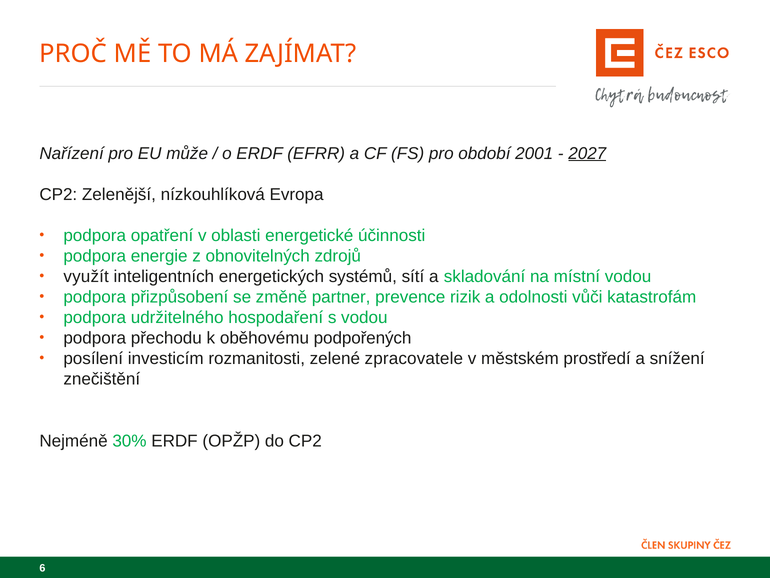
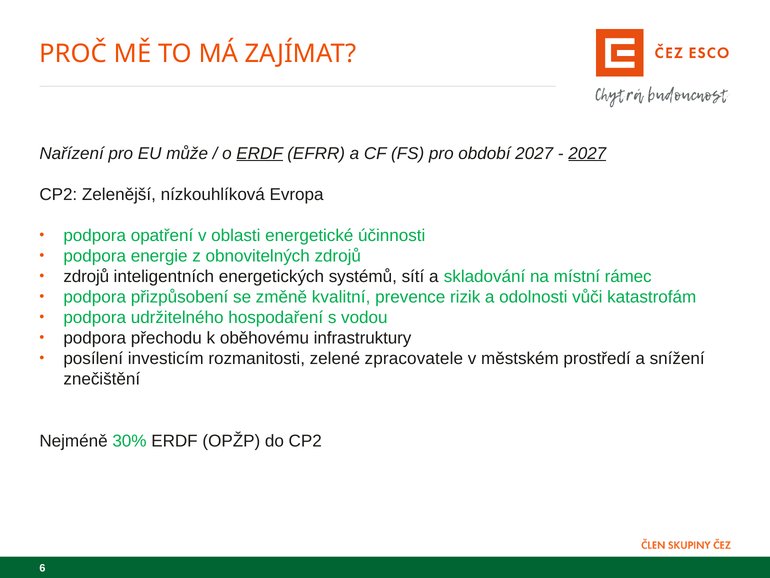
ERDF at (260, 153) underline: none -> present
období 2001: 2001 -> 2027
využít at (86, 276): využít -> zdrojů
místní vodou: vodou -> rámec
partner: partner -> kvalitní
podpořených: podpořených -> infrastruktury
